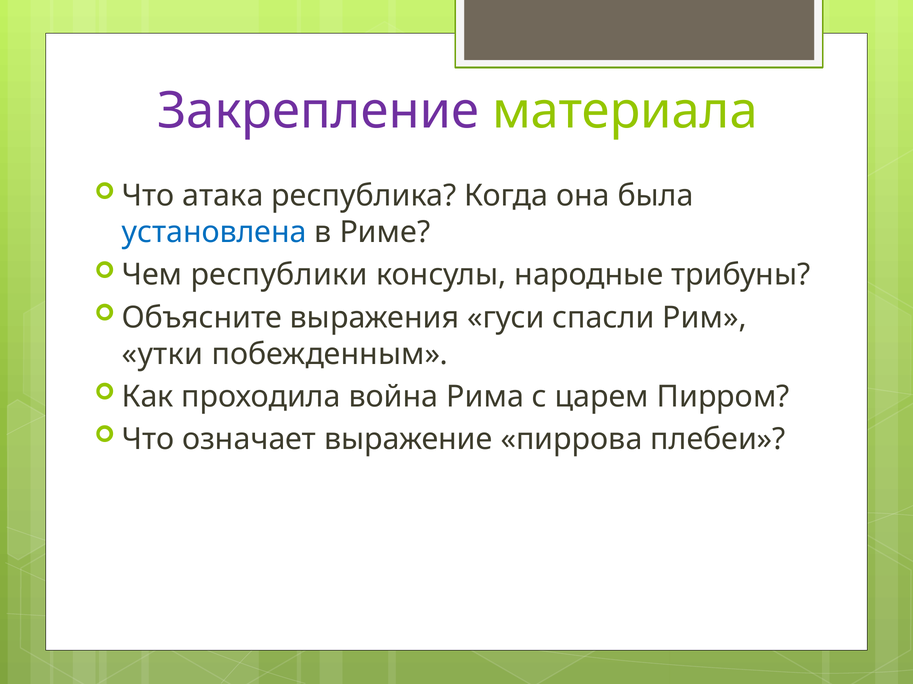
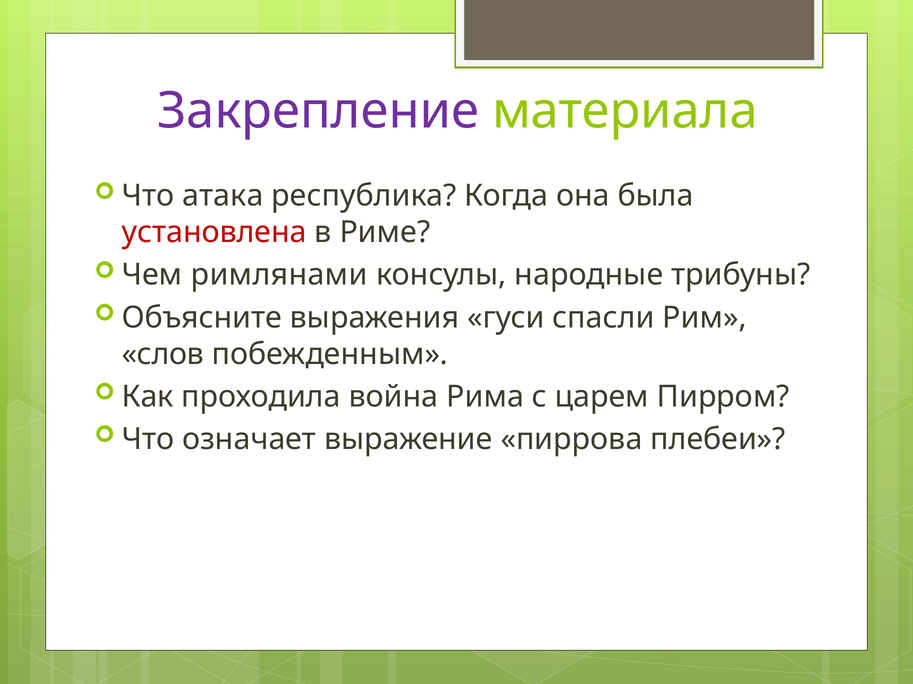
установлена colour: blue -> red
республики: республики -> римлянами
утки: утки -> слов
